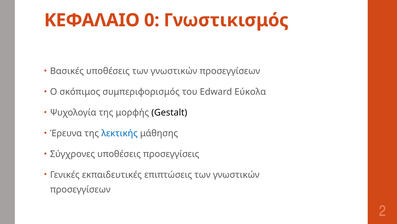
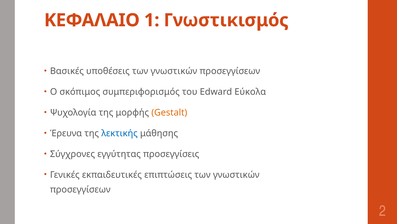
0: 0 -> 1
Gestalt colour: black -> orange
Σύγχρονες υποθέσεις: υποθέσεις -> εγγύτητας
